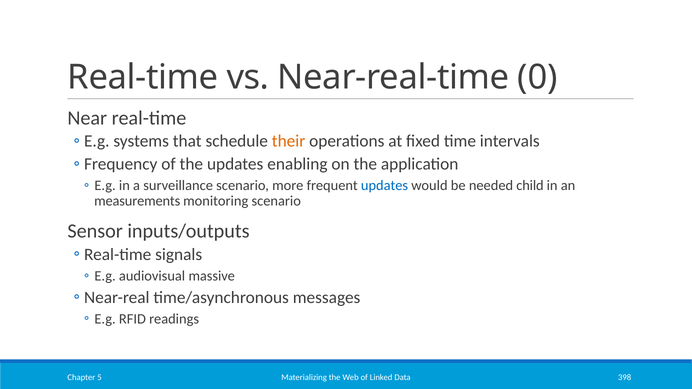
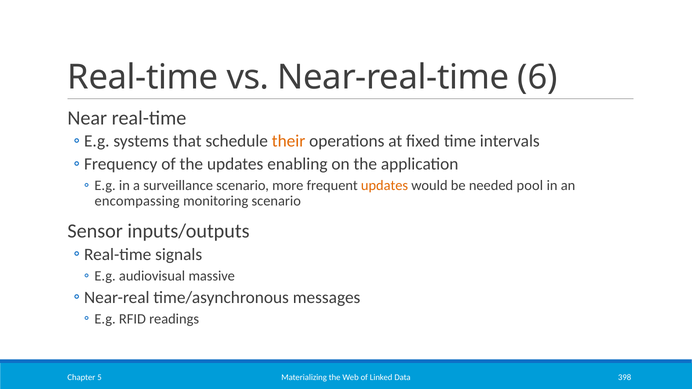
0: 0 -> 6
updates at (385, 186) colour: blue -> orange
child: child -> pool
measurements: measurements -> encompassing
